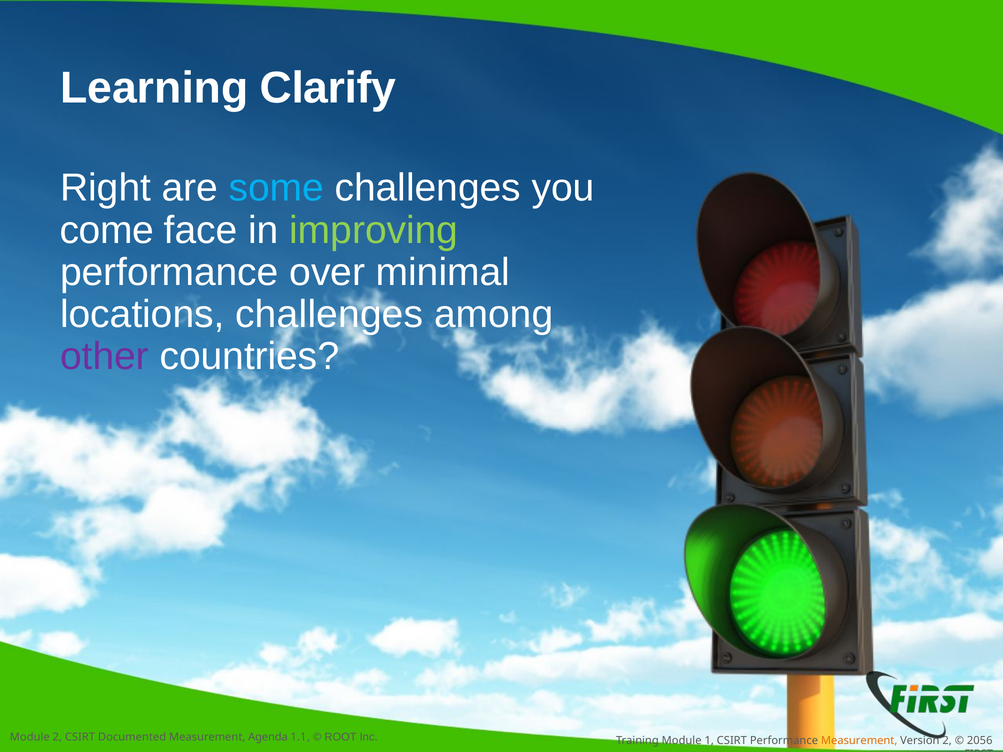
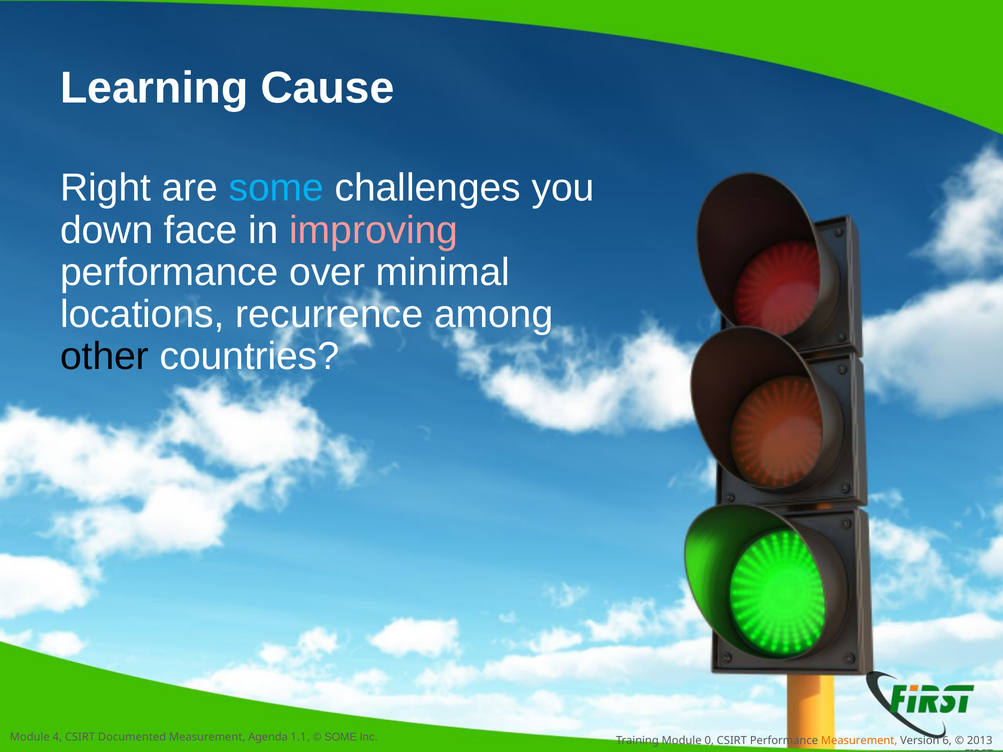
Clarify: Clarify -> Cause
come: come -> down
improving colour: light green -> pink
locations challenges: challenges -> recurrence
other colour: purple -> black
Module 2: 2 -> 4
ROOT at (341, 737): ROOT -> SOME
1: 1 -> 0
Version 2: 2 -> 6
2056: 2056 -> 2013
